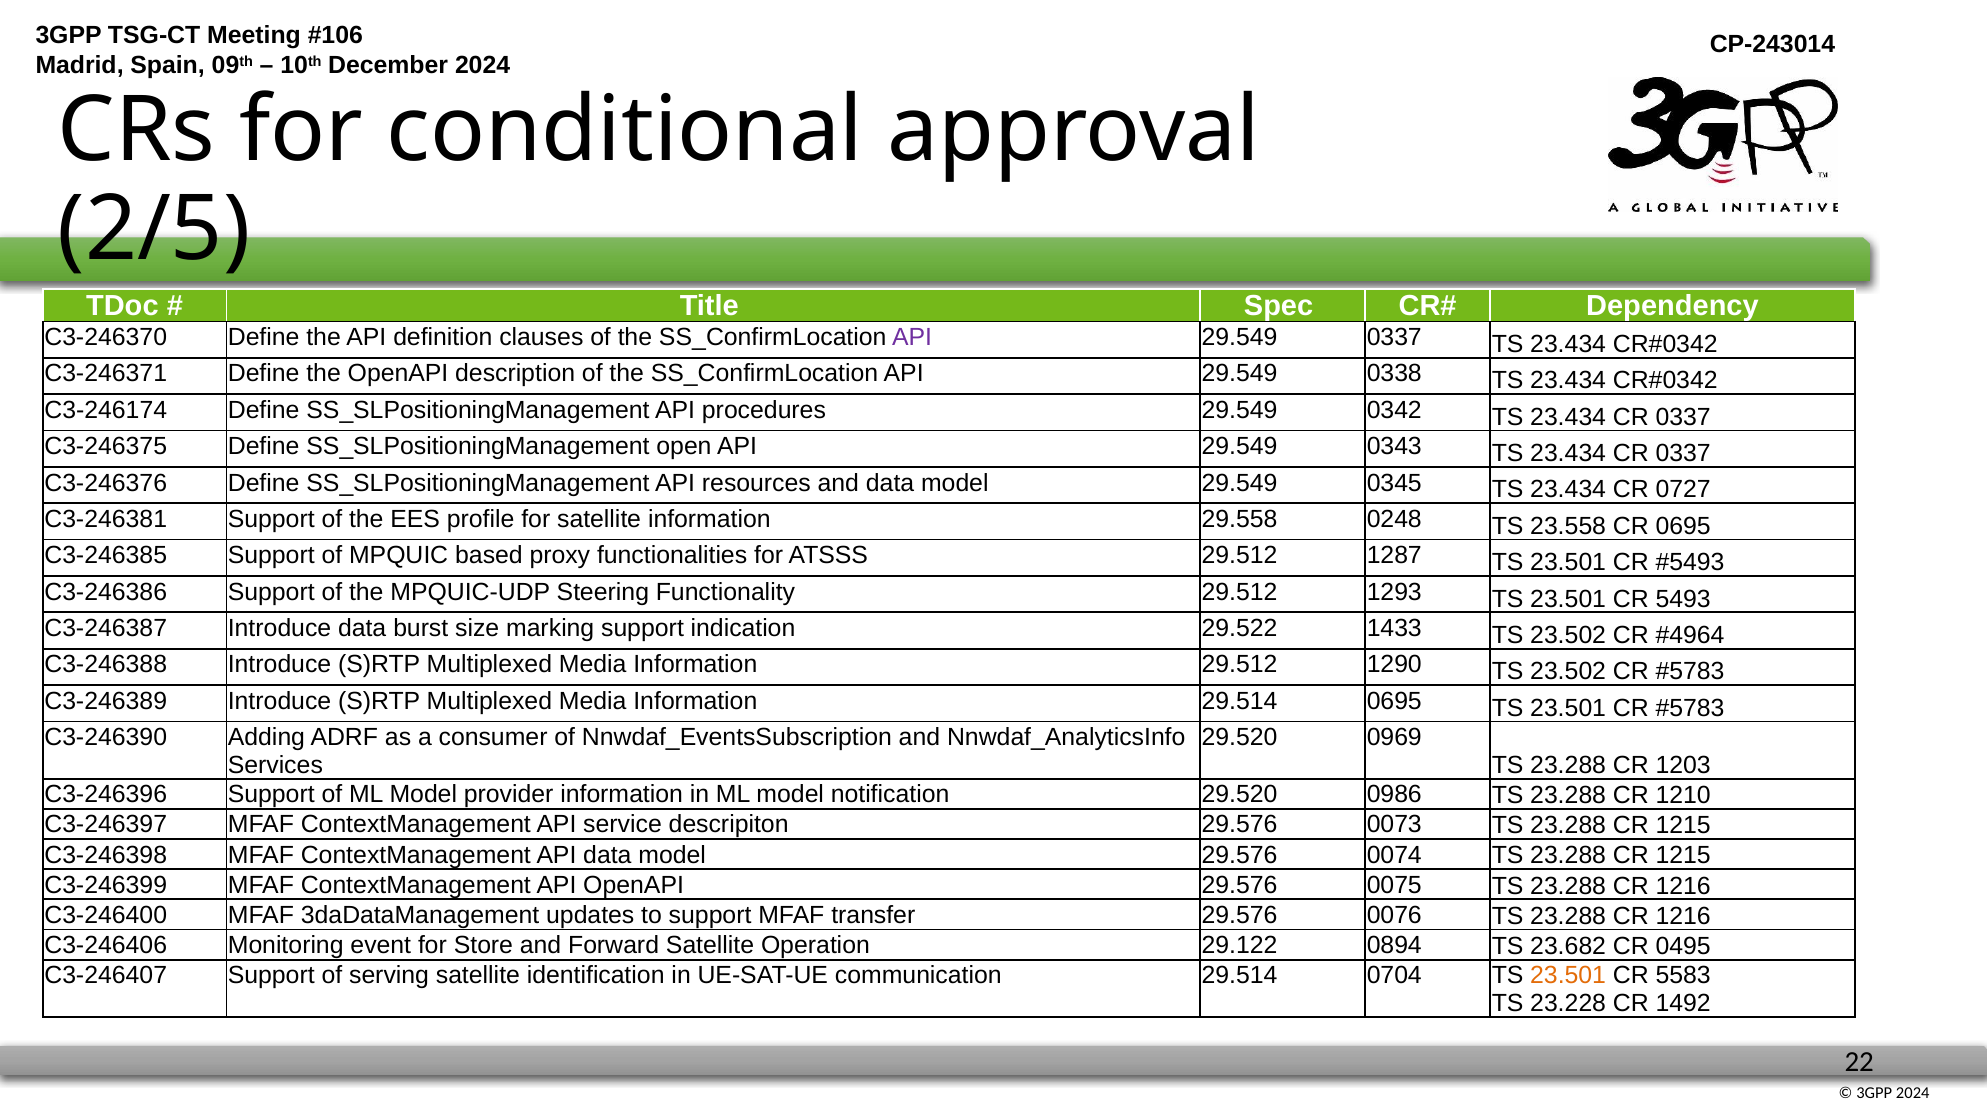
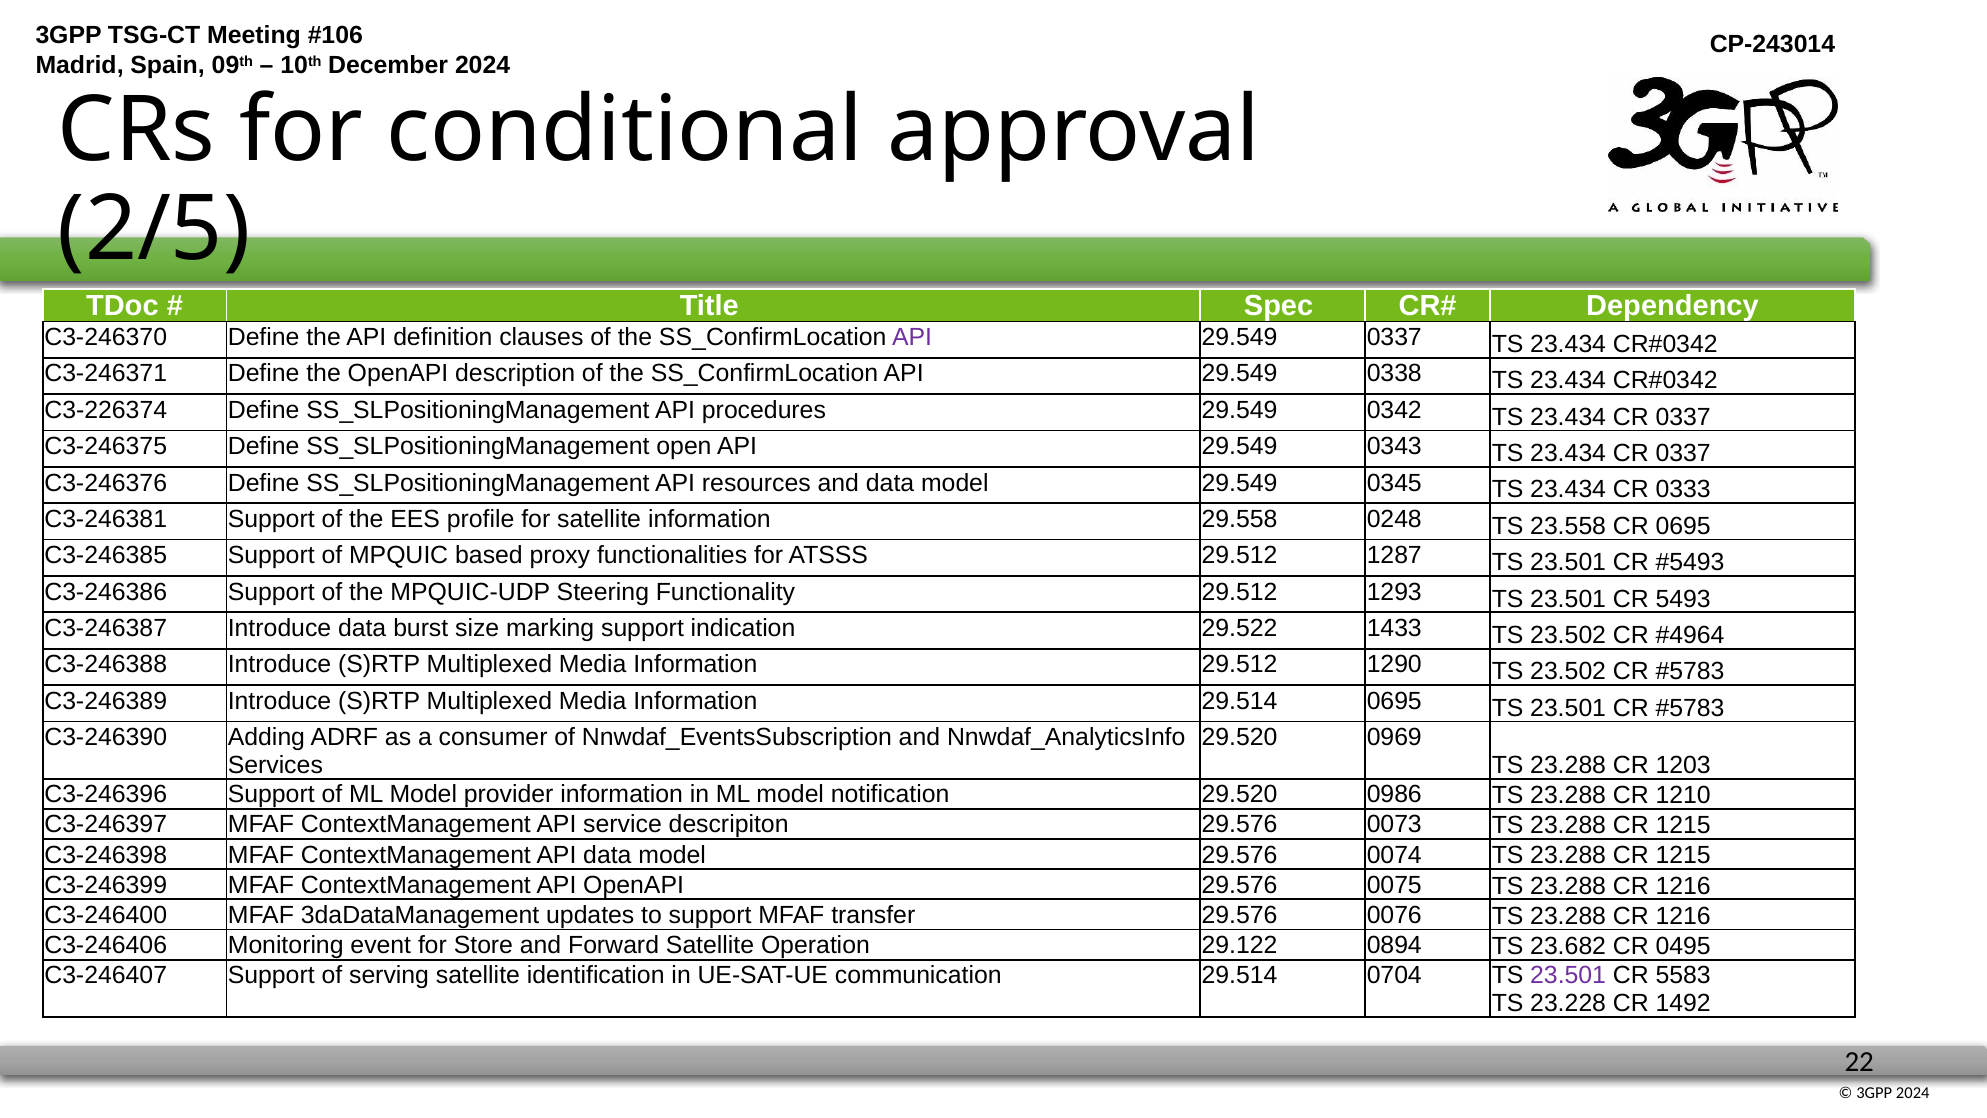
C3-246174: C3-246174 -> C3-226374
0727: 0727 -> 0333
23.501 at (1568, 975) colour: orange -> purple
